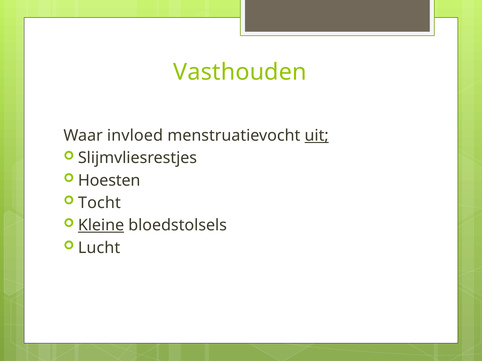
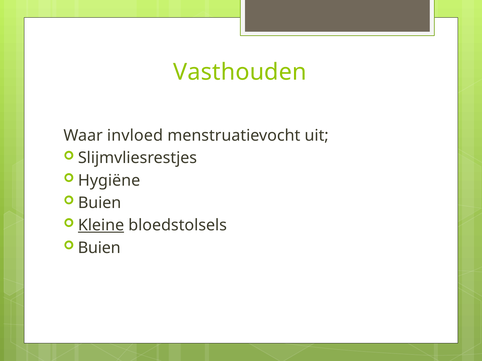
uit underline: present -> none
Hoesten: Hoesten -> Hygiëne
Tocht at (99, 203): Tocht -> Buien
Lucht at (99, 248): Lucht -> Buien
